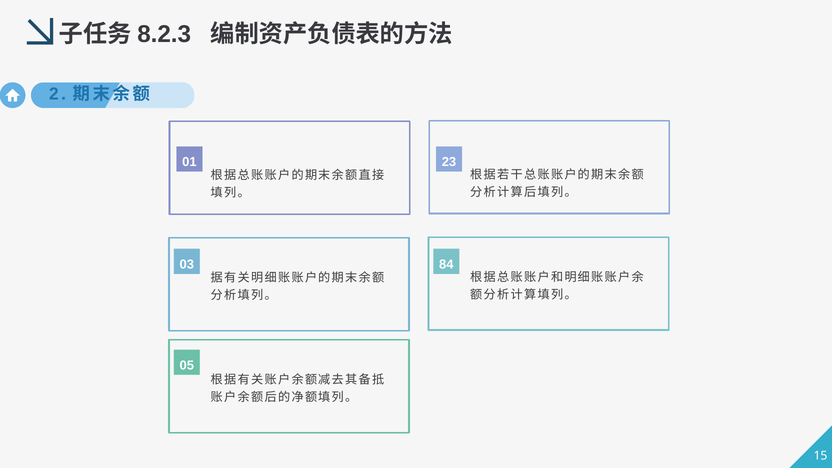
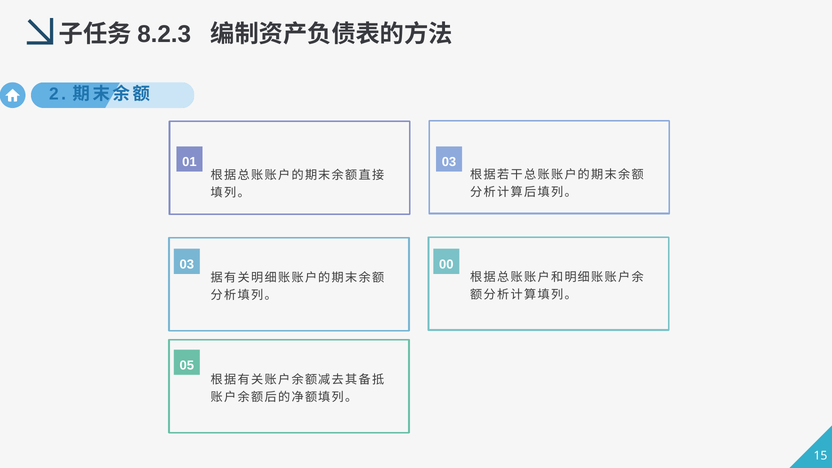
23 at (449, 162): 23 -> 03
84: 84 -> 00
